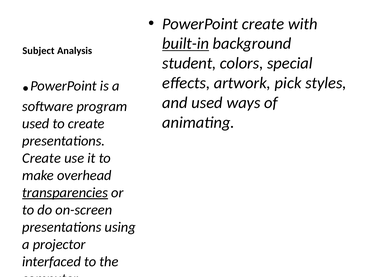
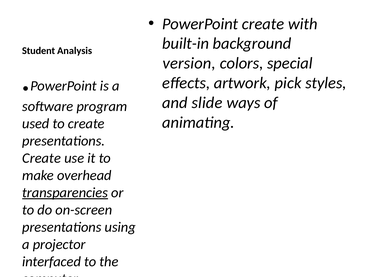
built-in underline: present -> none
Subject: Subject -> Student
student: student -> version
and used: used -> slide
